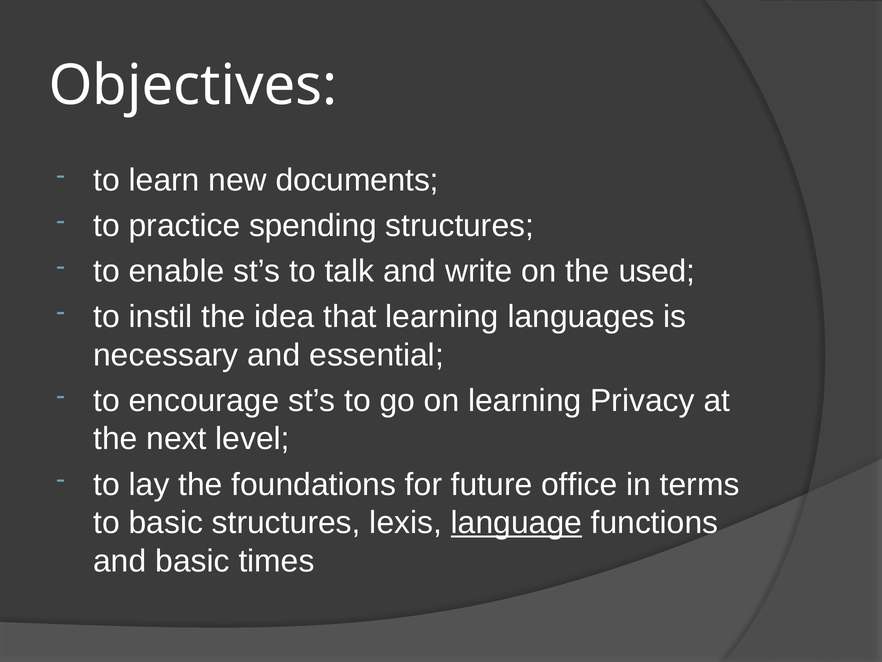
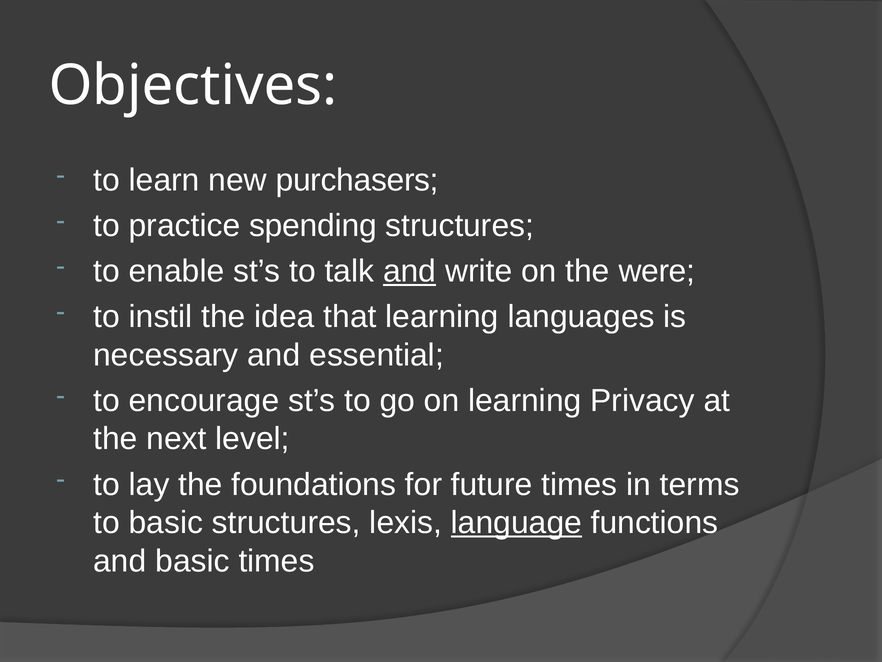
documents: documents -> purchasers
and at (410, 271) underline: none -> present
used: used -> were
future office: office -> times
